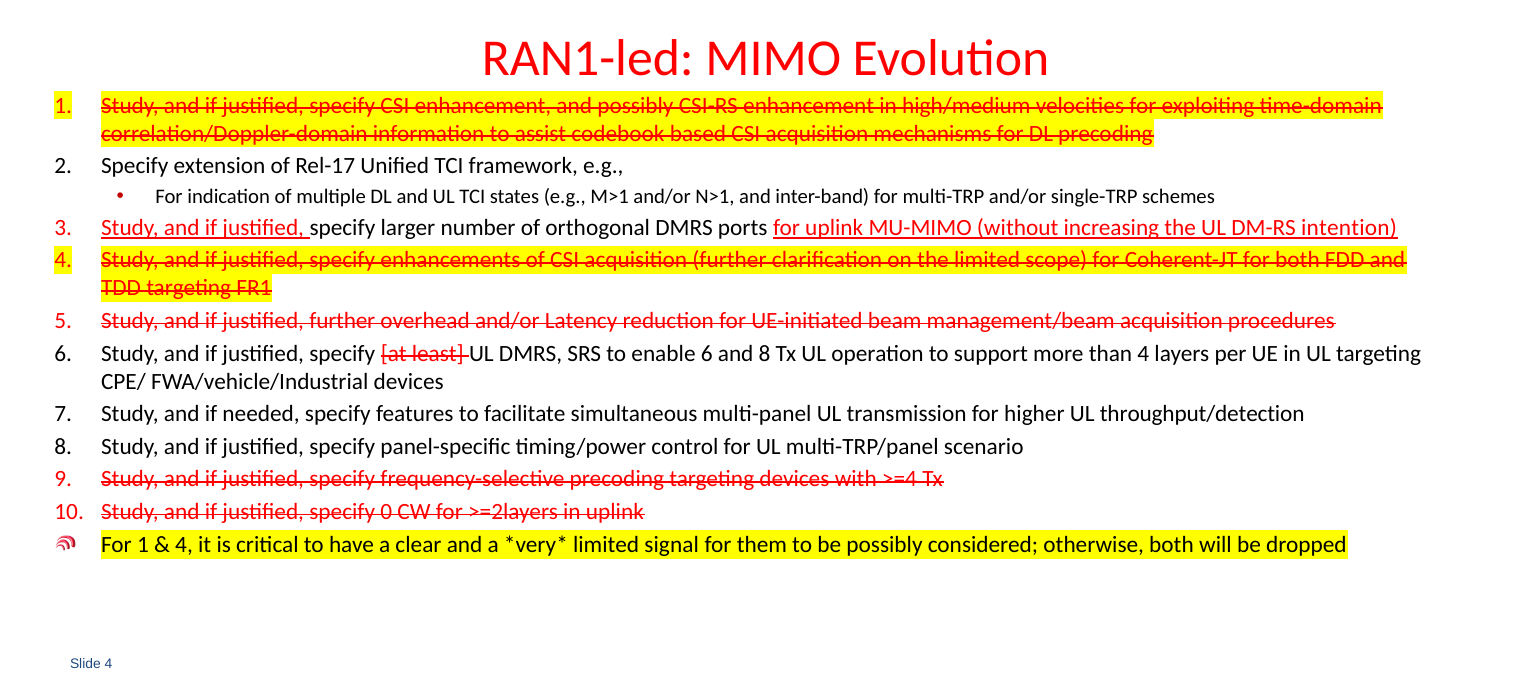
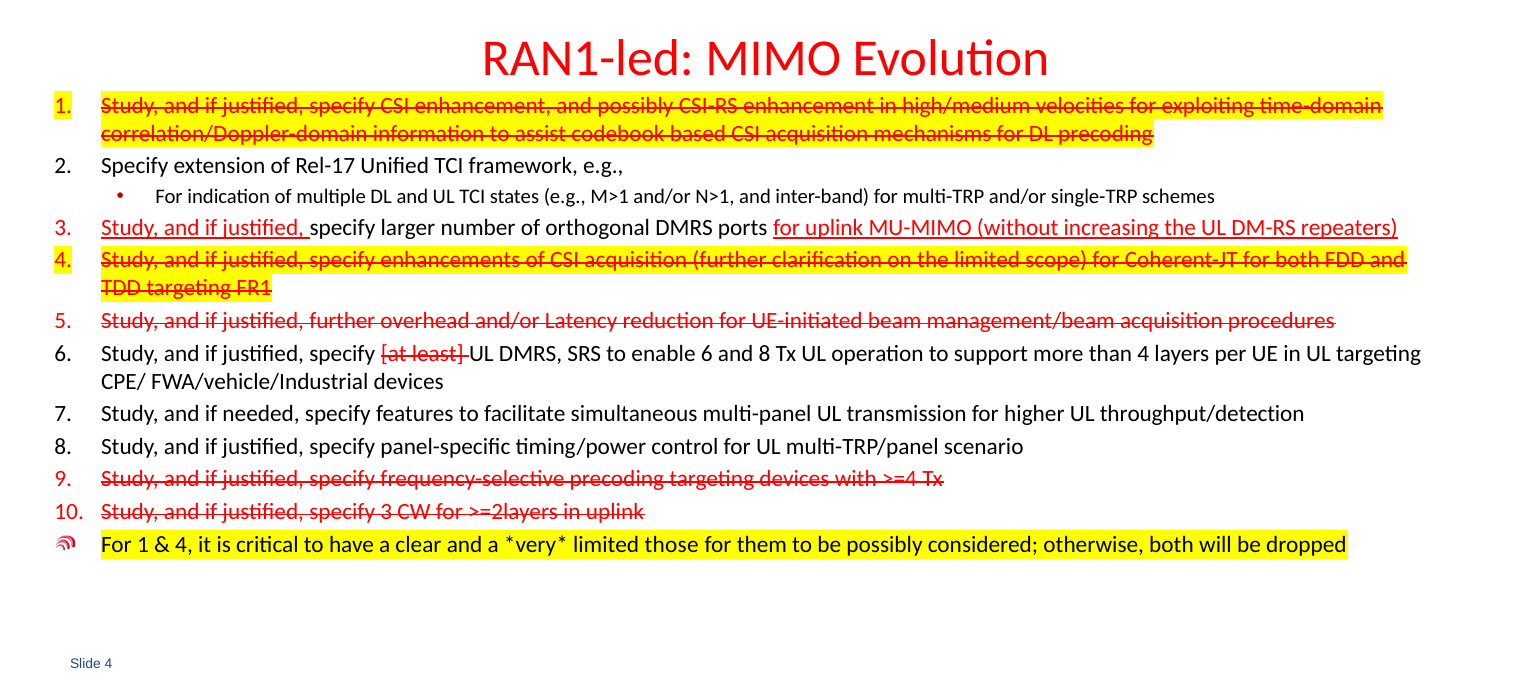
intention: intention -> repeaters
specify 0: 0 -> 3
signal: signal -> those
